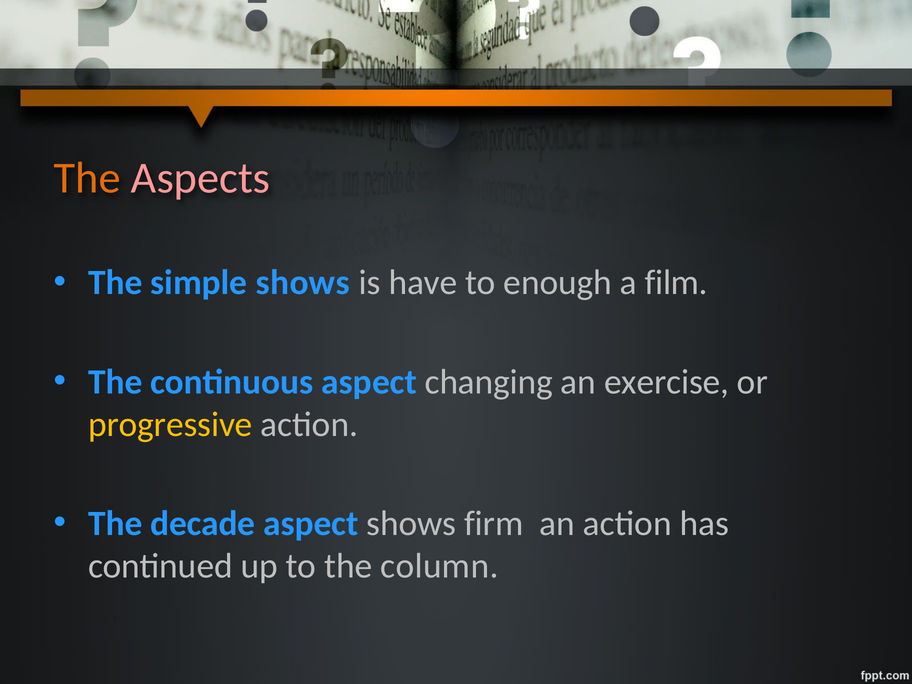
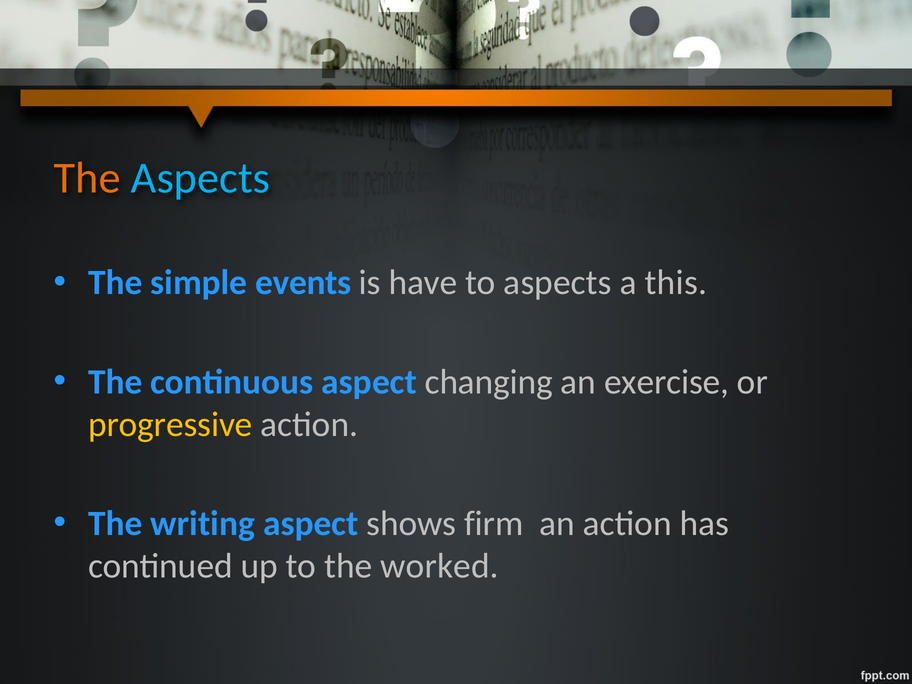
Aspects at (201, 178) colour: pink -> light blue
simple shows: shows -> events
to enough: enough -> aspects
film: film -> this
decade: decade -> writing
column: column -> worked
